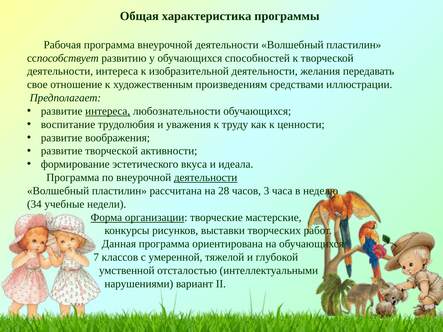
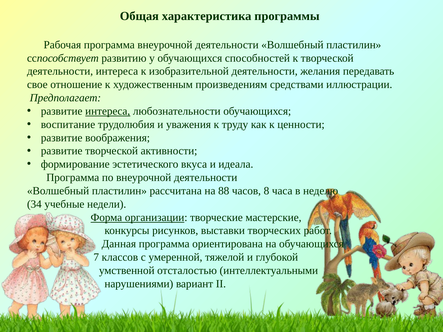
деятельности at (206, 178) underline: present -> none
28: 28 -> 88
3: 3 -> 8
